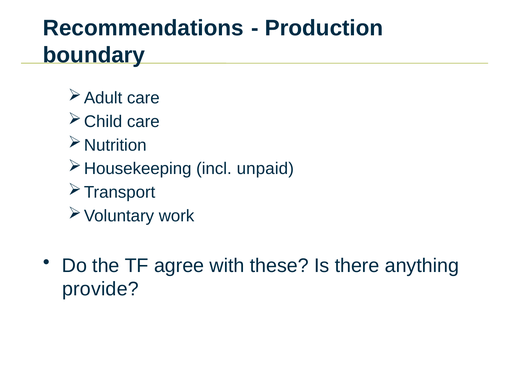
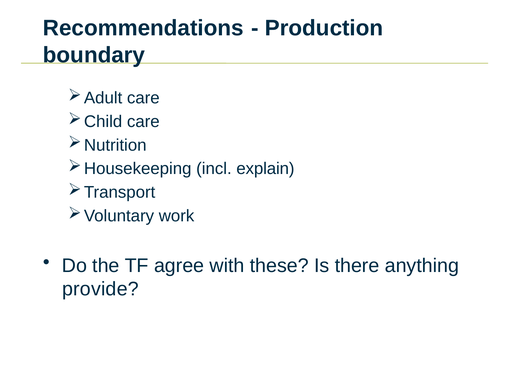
unpaid: unpaid -> explain
